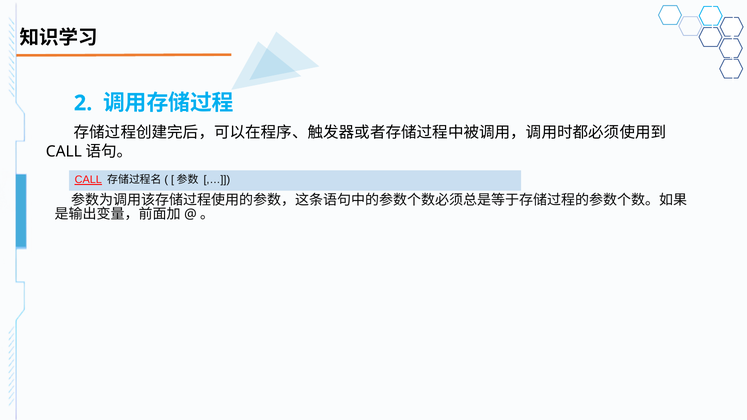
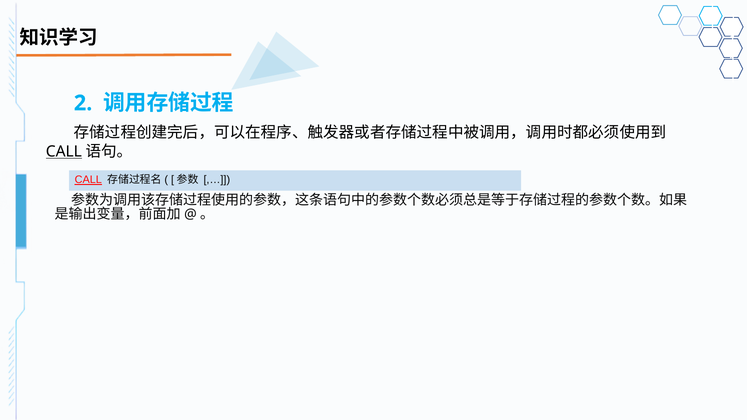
CALL at (64, 152) underline: none -> present
